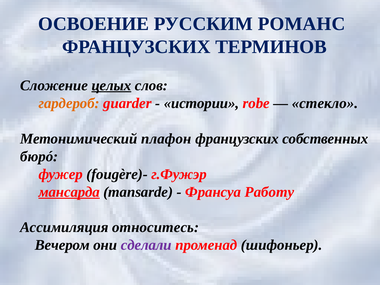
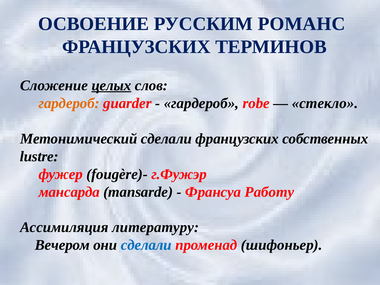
истории at (201, 103): истории -> гардероб
Метонимический плафон: плафон -> сделали
бюрó: бюрó -> lustre
мансарда underline: present -> none
относитесь: относитесь -> литературу
сделали at (146, 245) colour: purple -> blue
